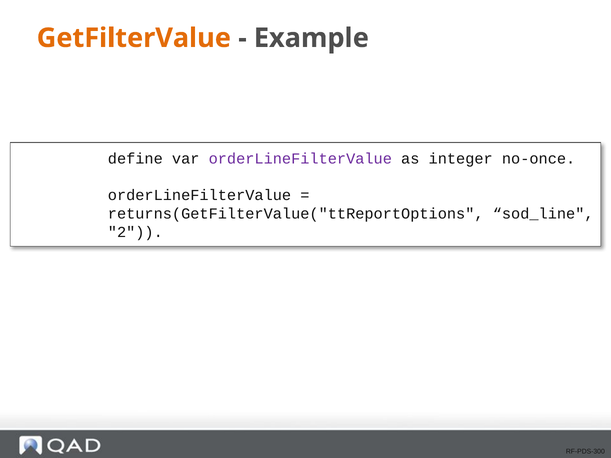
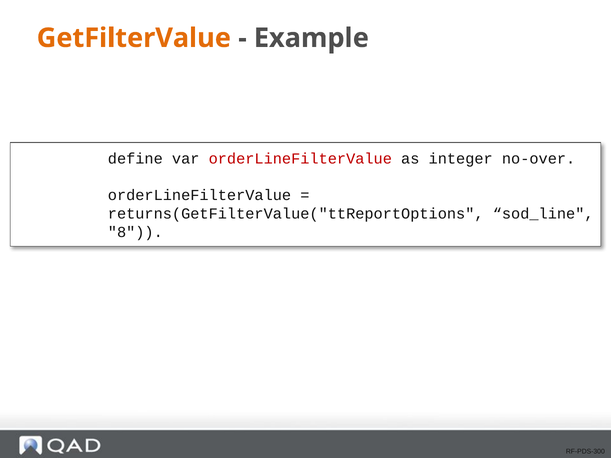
orderLineFilterValue at (300, 159) colour: purple -> red
no-once: no-once -> no-over
2: 2 -> 8
